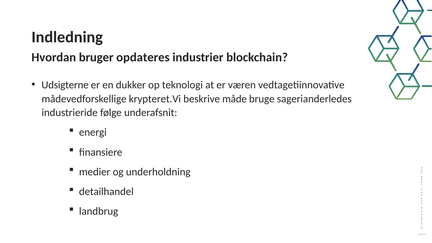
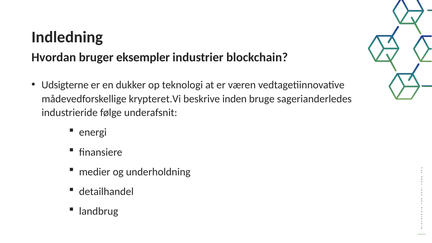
opdateres: opdateres -> eksempler
måde: måde -> inden
